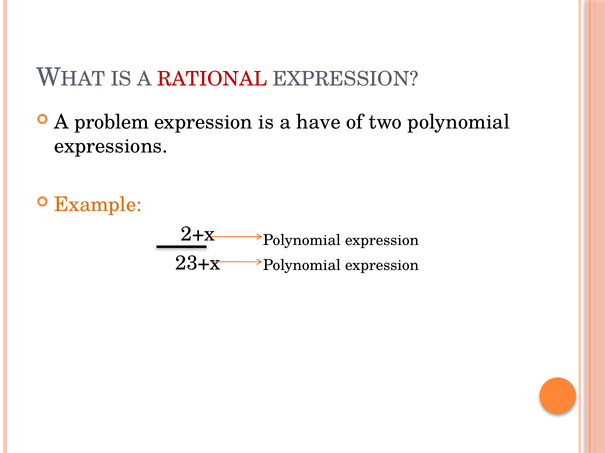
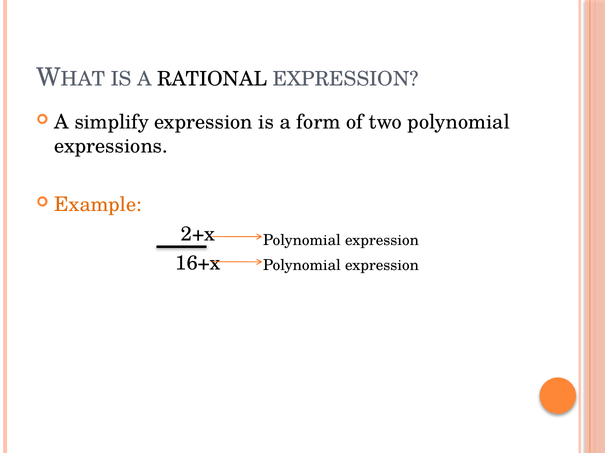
RATIONAL colour: red -> black
problem: problem -> simplify
have: have -> form
23+x: 23+x -> 16+x
